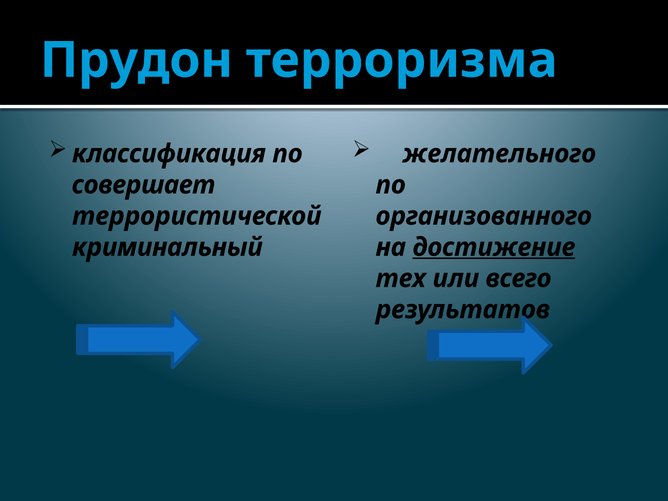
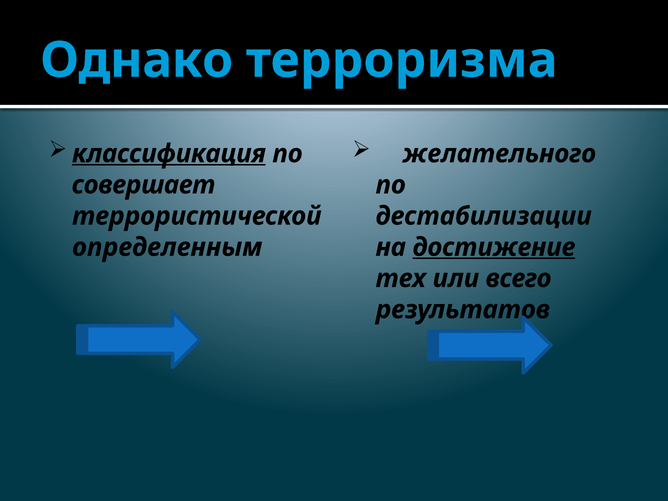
Прудон: Прудон -> Однако
классификация underline: none -> present
организованного: организованного -> дестабилизации
криминальный: криминальный -> определенным
